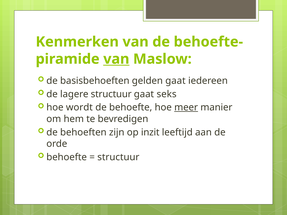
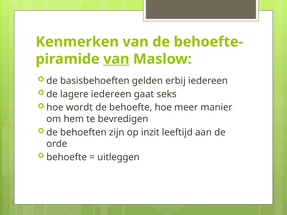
gelden gaat: gaat -> erbij
lagere structuur: structuur -> iedereen
meer underline: present -> none
structuur at (118, 157): structuur -> uitleggen
